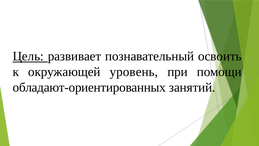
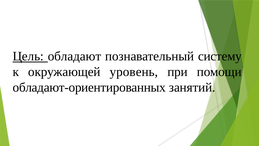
развивает: развивает -> обладают
освоить: освоить -> систему
